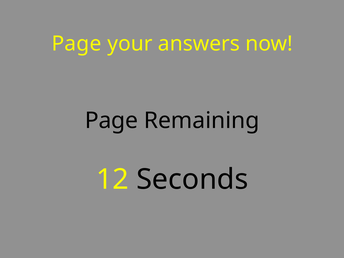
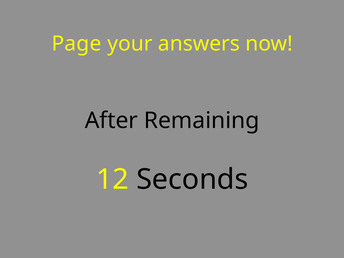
Page at (111, 121): Page -> After
